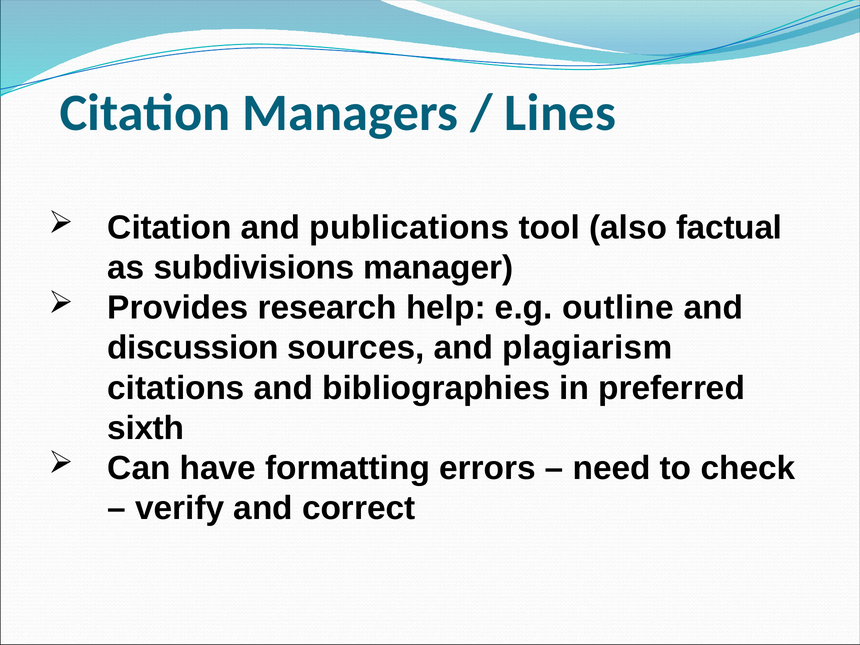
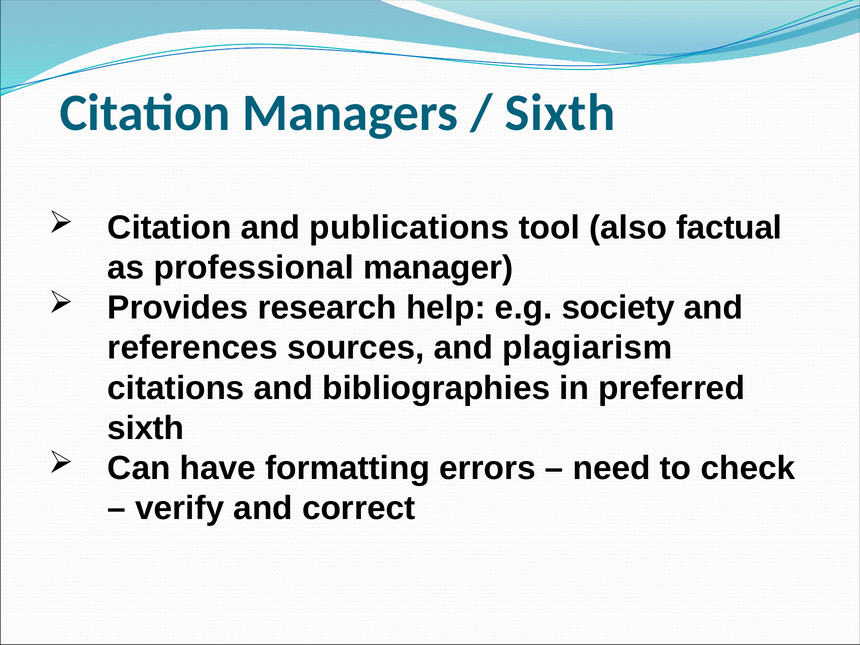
Lines at (560, 113): Lines -> Sixth
subdivisions: subdivisions -> professional
outline: outline -> society
discussion: discussion -> references
